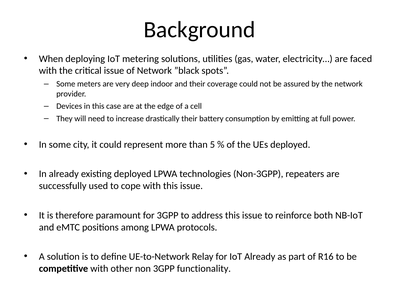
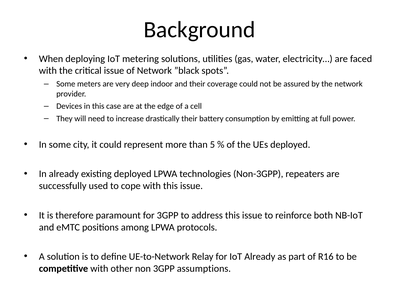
functionality: functionality -> assumptions
